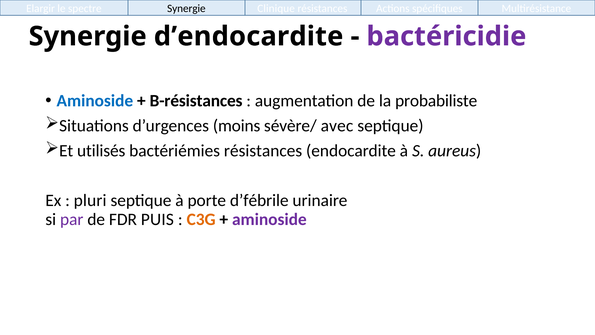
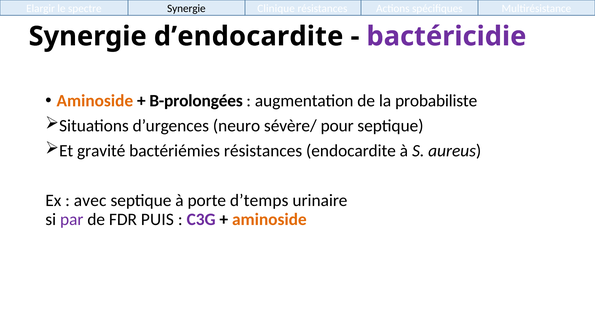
Aminoside at (95, 101) colour: blue -> orange
B-résistances: B-résistances -> B-prolongées
moins: moins -> neuro
avec: avec -> pour
utilisés: utilisés -> gravité
pluri: pluri -> avec
d’fébrile: d’fébrile -> d’temps
C3G colour: orange -> purple
aminoside at (269, 219) colour: purple -> orange
